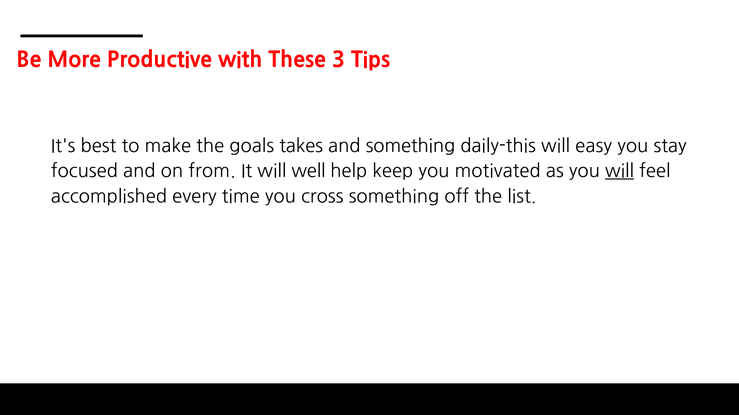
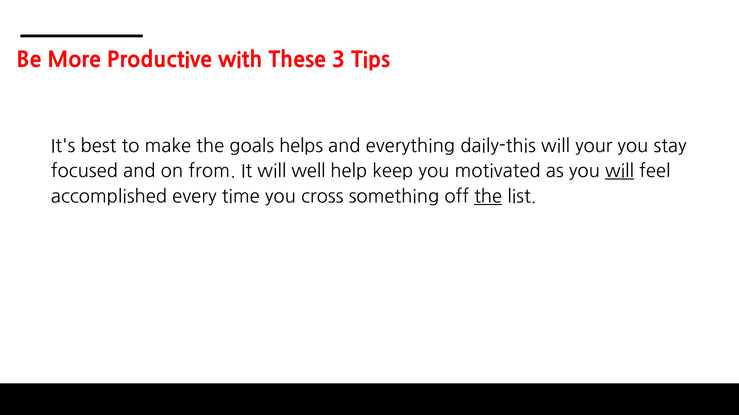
takes: takes -> helps
and something: something -> everything
easy: easy -> your
the at (488, 197) underline: none -> present
